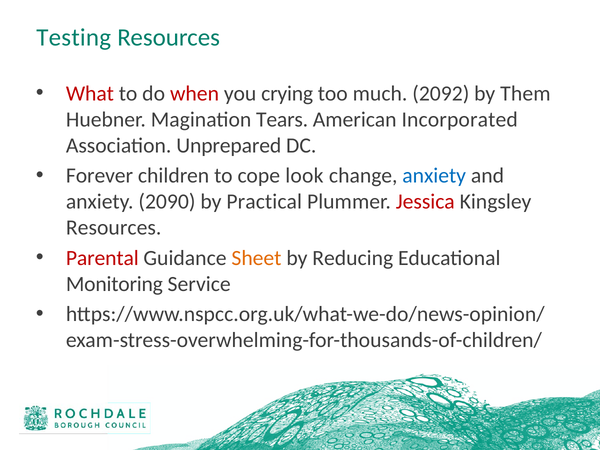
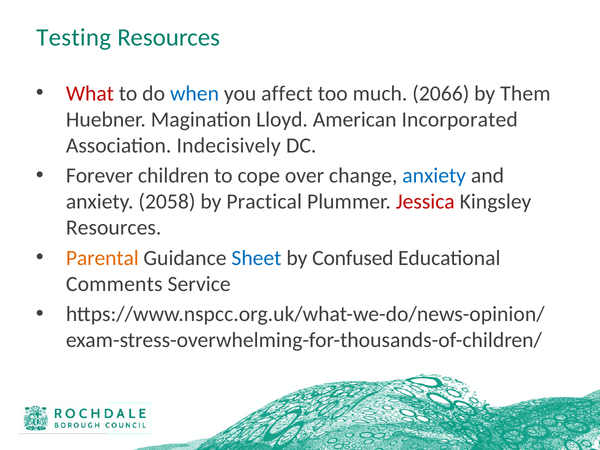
when colour: red -> blue
crying: crying -> affect
2092: 2092 -> 2066
Tears: Tears -> Lloyd
Unprepared: Unprepared -> Indecisively
look: look -> over
2090: 2090 -> 2058
Parental colour: red -> orange
Sheet colour: orange -> blue
Reducing: Reducing -> Confused
Monitoring: Monitoring -> Comments
